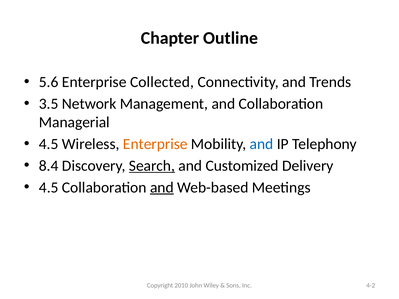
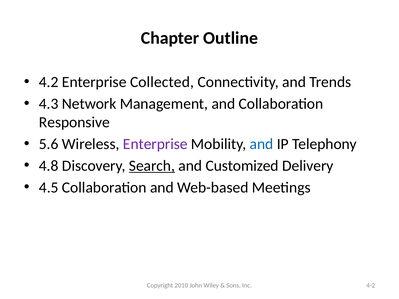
5.6: 5.6 -> 4.2
3.5: 3.5 -> 4.3
Managerial: Managerial -> Responsive
4.5 at (49, 144): 4.5 -> 5.6
Enterprise at (155, 144) colour: orange -> purple
8.4: 8.4 -> 4.8
and at (162, 188) underline: present -> none
